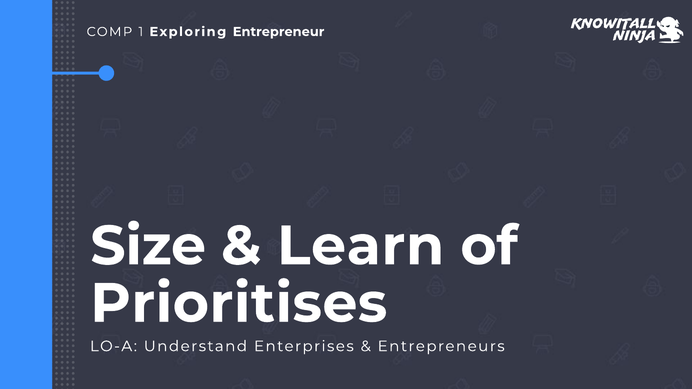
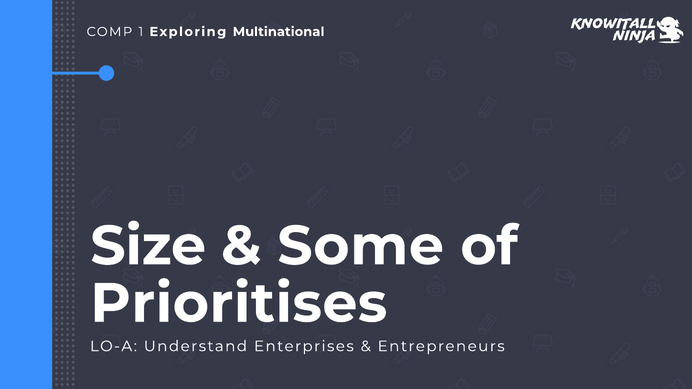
Entrepreneur: Entrepreneur -> Multinational
Learn: Learn -> Some
